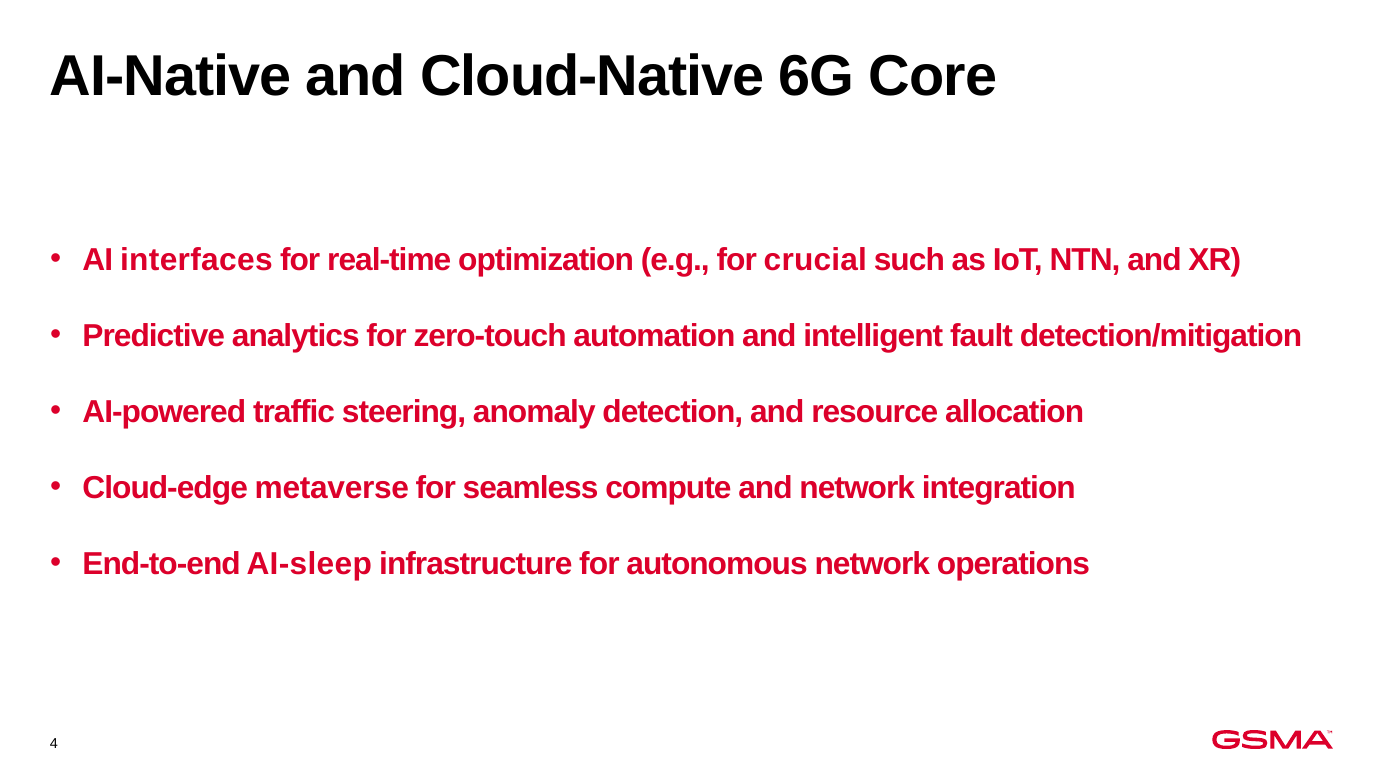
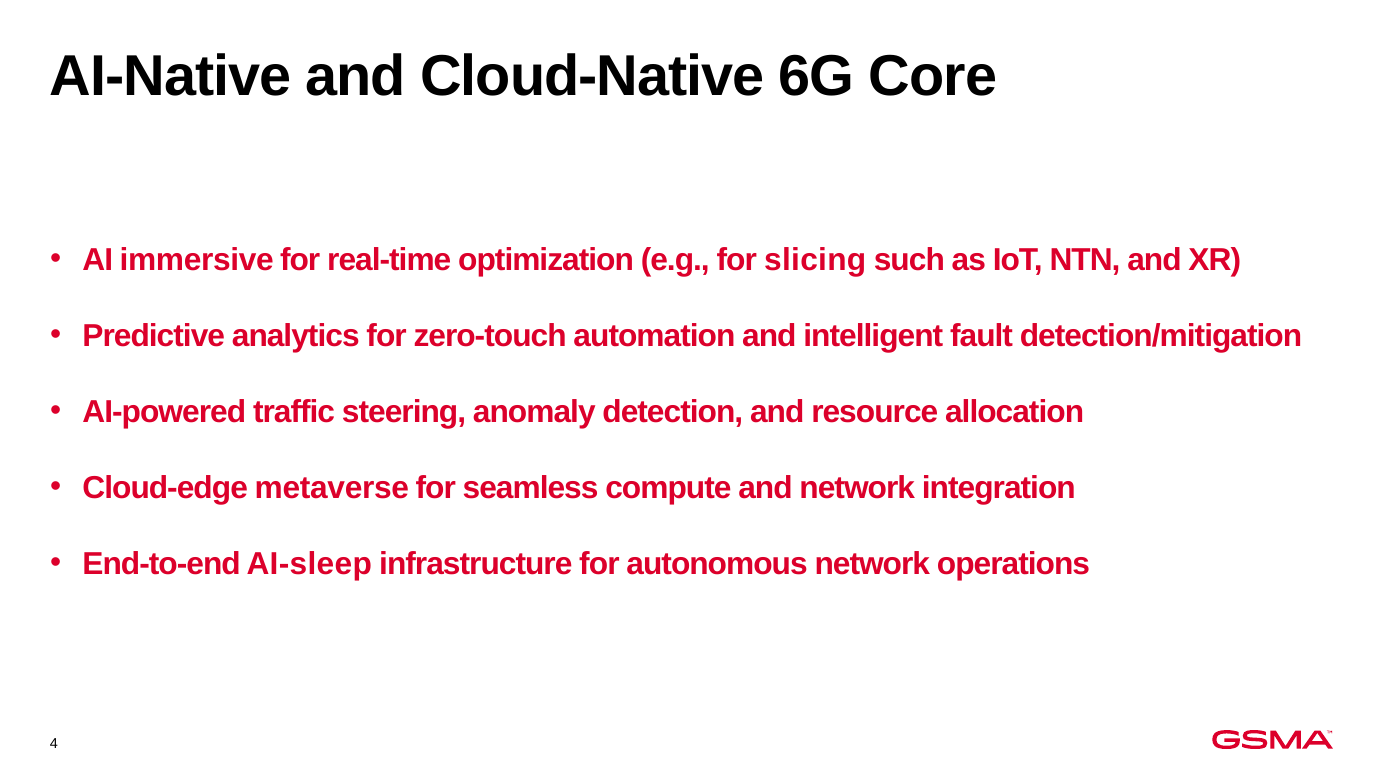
interfaces: interfaces -> immersive
crucial: crucial -> slicing
